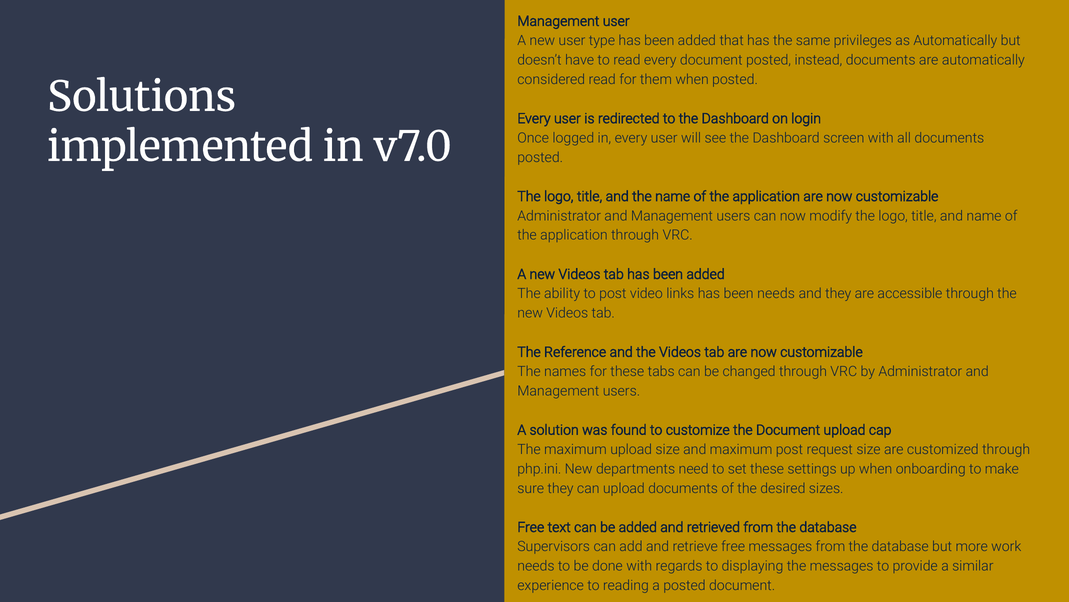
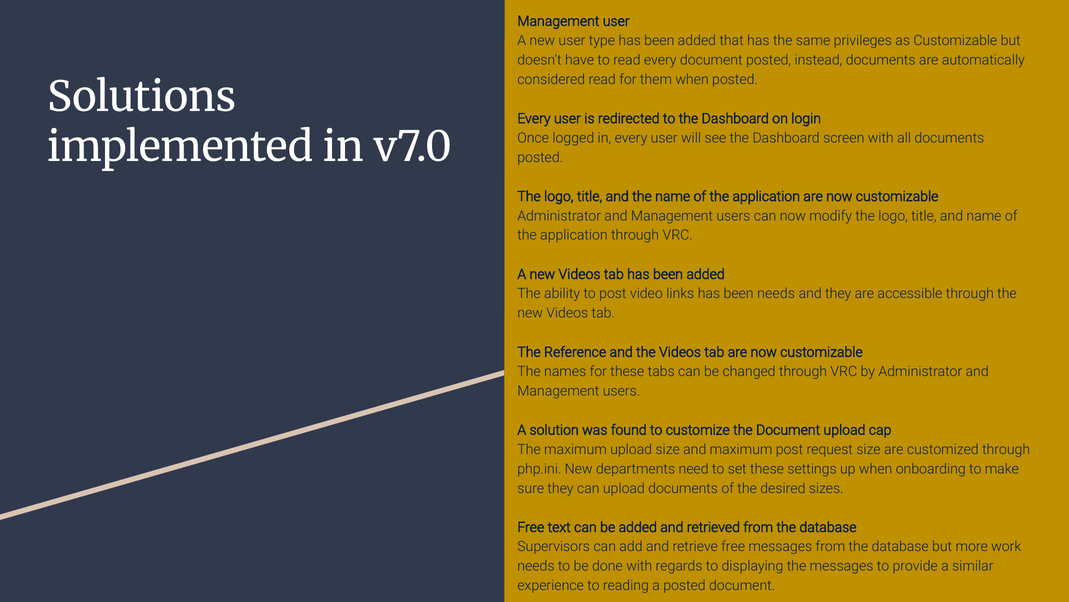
as Automatically: Automatically -> Customizable
